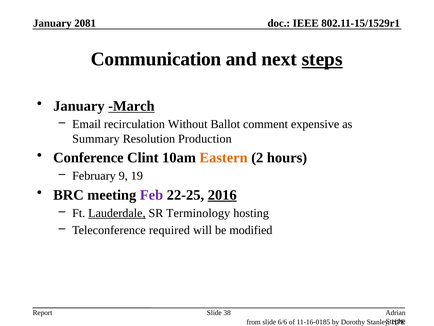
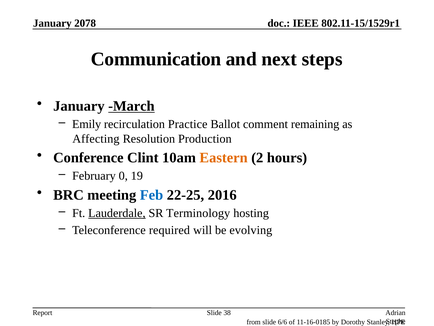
2081: 2081 -> 2078
steps underline: present -> none
Email: Email -> Emily
Without: Without -> Practice
expensive: expensive -> remaining
Summary: Summary -> Affecting
9: 9 -> 0
Feb colour: purple -> blue
2016 underline: present -> none
modified: modified -> evolving
